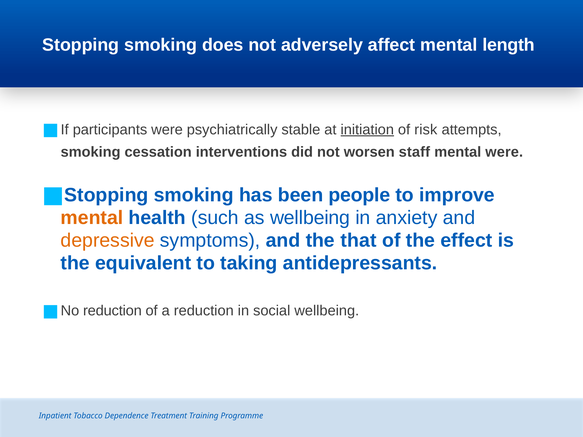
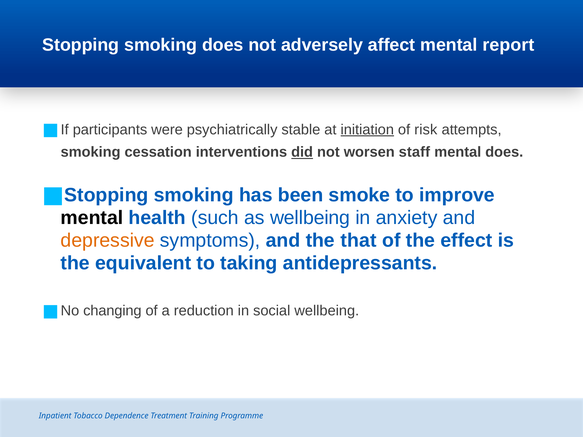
length: length -> report
did underline: none -> present
mental were: were -> does
people: people -> smoke
mental at (92, 218) colour: orange -> black
reduction at (112, 311): reduction -> changing
